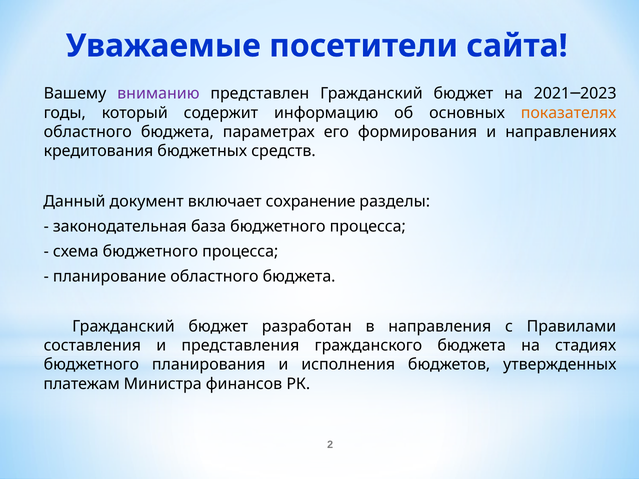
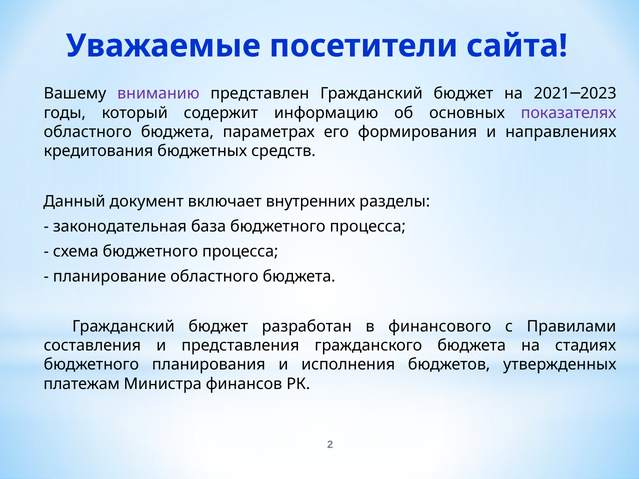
показателях colour: orange -> purple
сохранение: сохранение -> внутренних
направления: направления -> финансового
